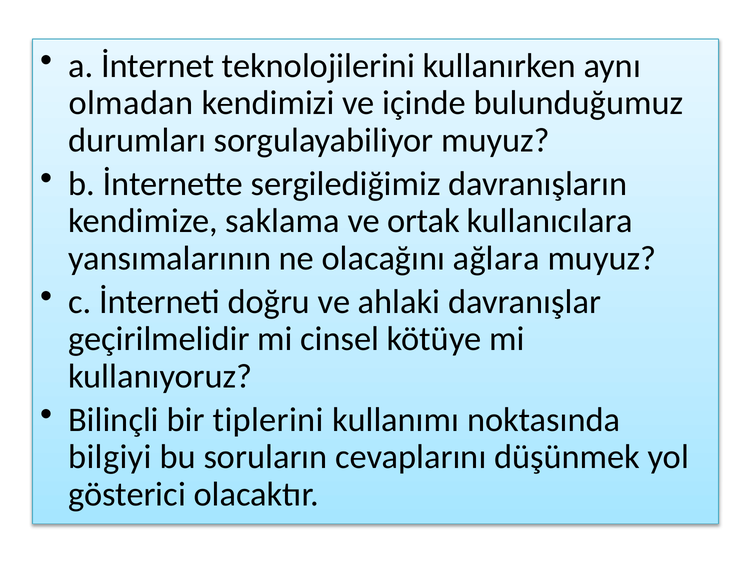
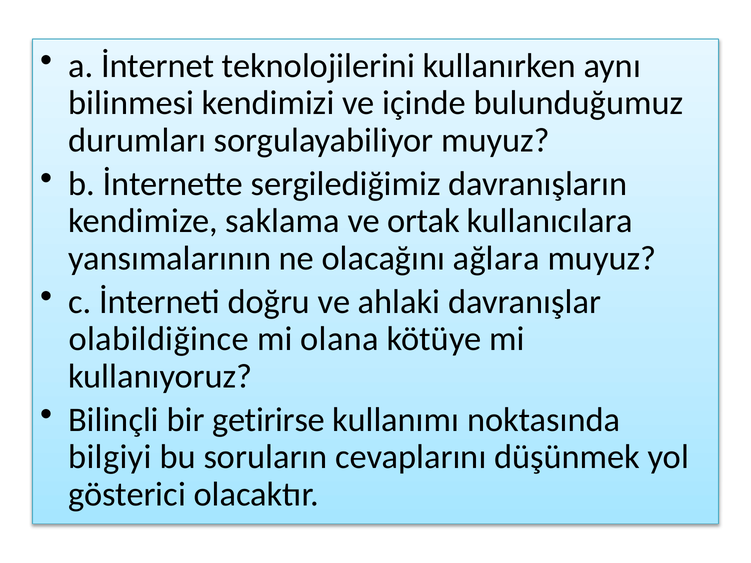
olmadan: olmadan -> bilinmesi
geçirilmelidir: geçirilmelidir -> olabildiğince
cinsel: cinsel -> olana
tiplerini: tiplerini -> getirirse
